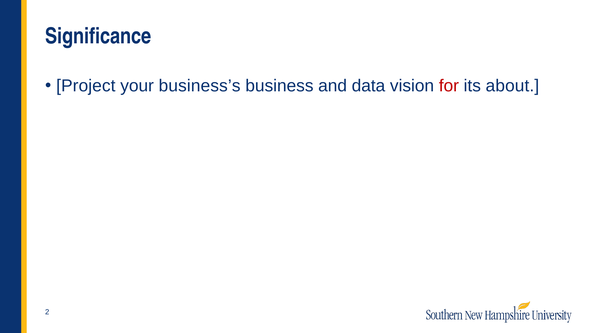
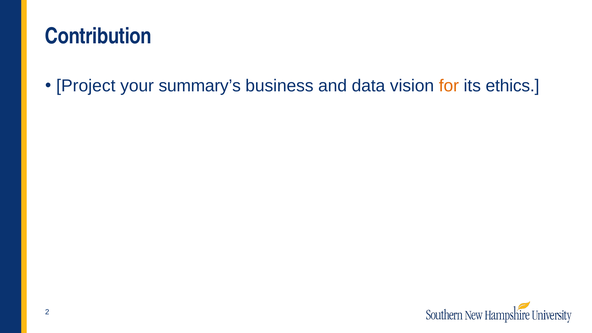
Significance: Significance -> Contribution
business’s: business’s -> summary’s
for colour: red -> orange
about: about -> ethics
